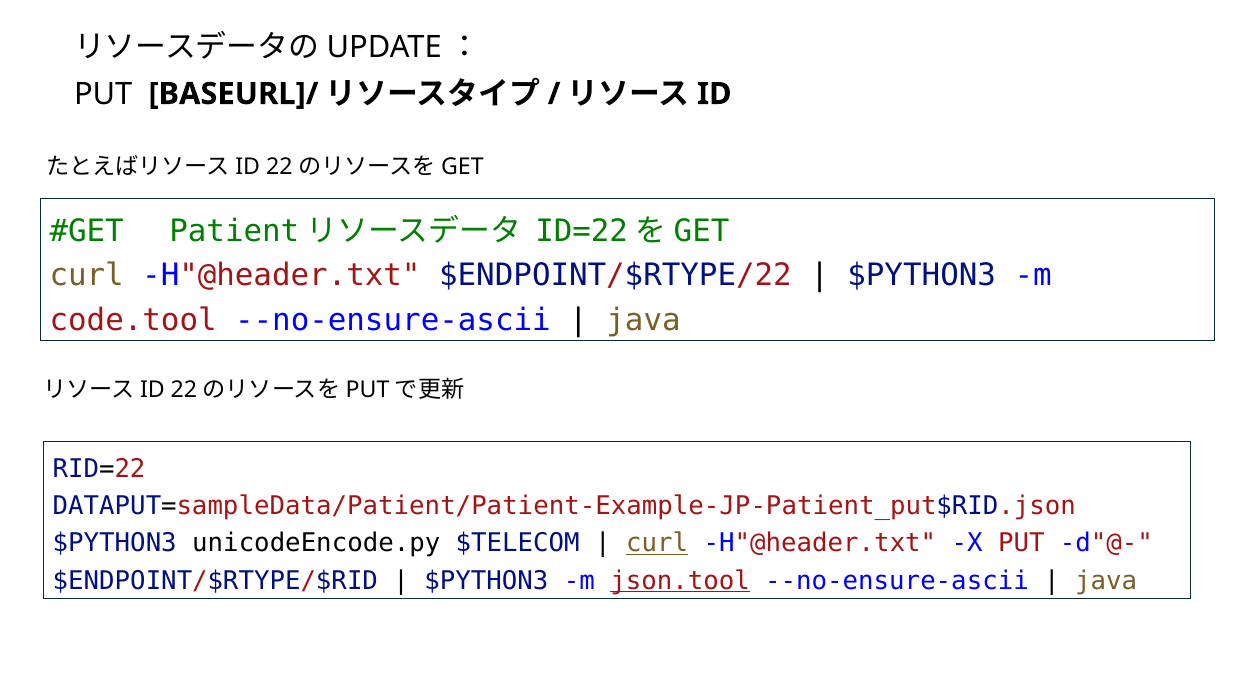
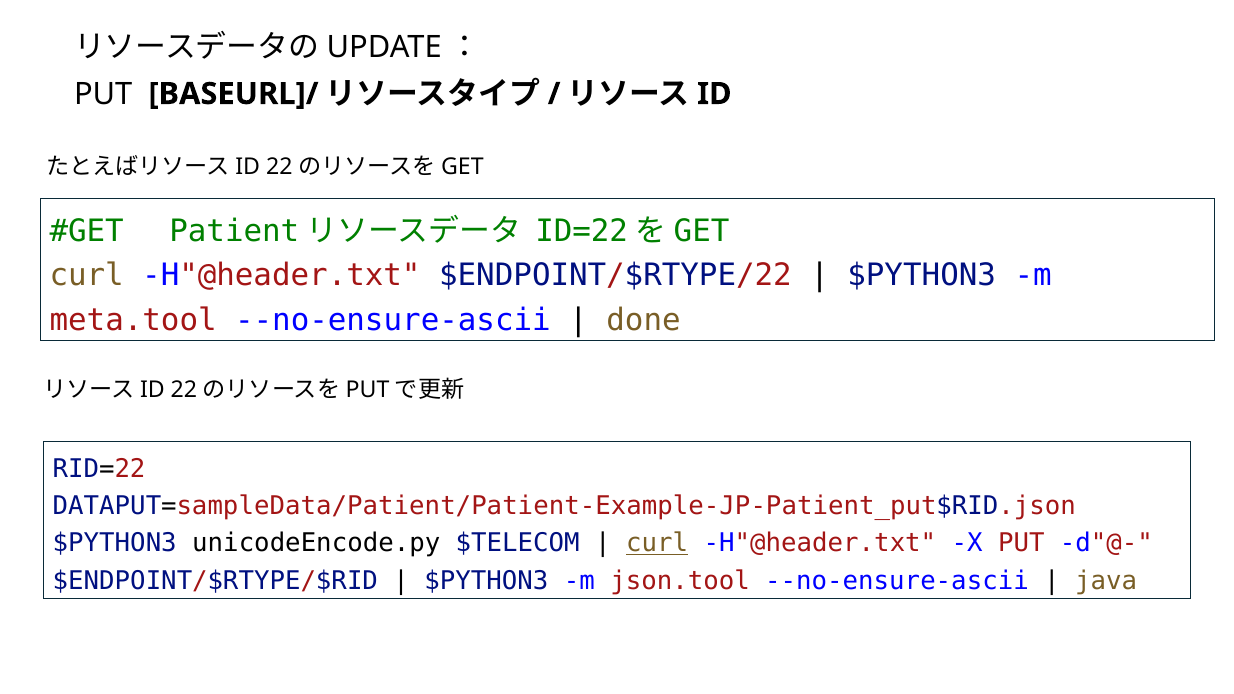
code.tool: code.tool -> meta.tool
java at (644, 320): java -> done
json.tool underline: present -> none
